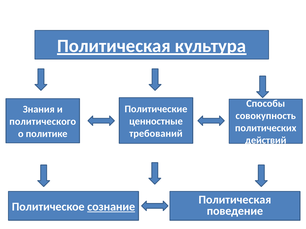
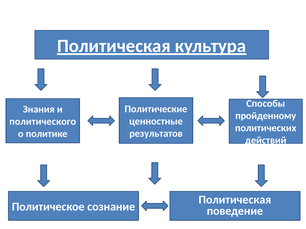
совокупность: совокупность -> пройденному
требований: требований -> результатов
сознание underline: present -> none
